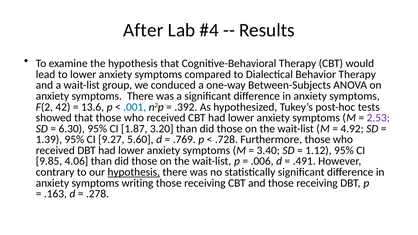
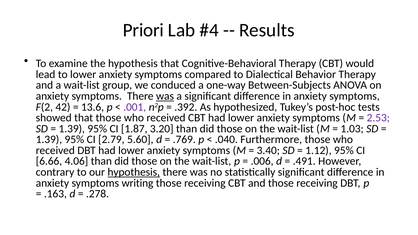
After: After -> Priori
was at (165, 96) underline: none -> present
.001 colour: blue -> purple
6.30 at (72, 129): 6.30 -> 1.39
4.92: 4.92 -> 1.03
9.27: 9.27 -> 2.79
.728: .728 -> .040
9.85: 9.85 -> 6.66
